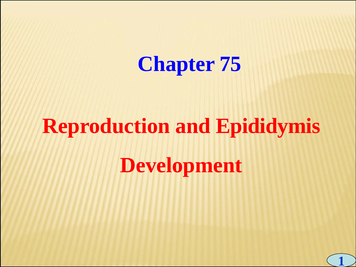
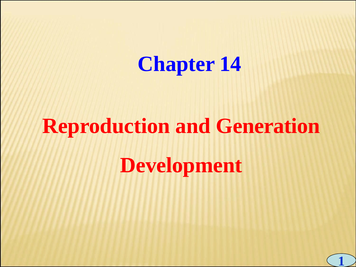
75: 75 -> 14
Epididymis: Epididymis -> Generation
